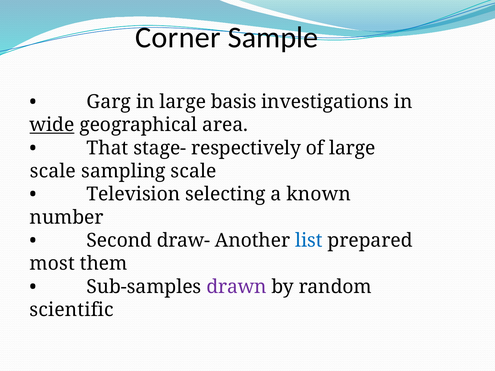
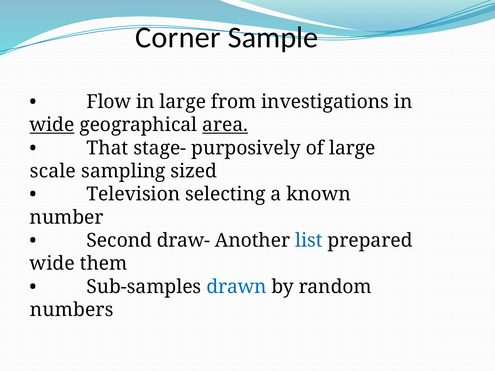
Garg: Garg -> Flow
basis: basis -> from
area underline: none -> present
respectively: respectively -> purposively
sampling scale: scale -> sized
most at (52, 264): most -> wide
drawn colour: purple -> blue
scientific: scientific -> numbers
